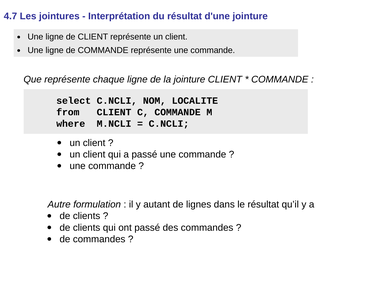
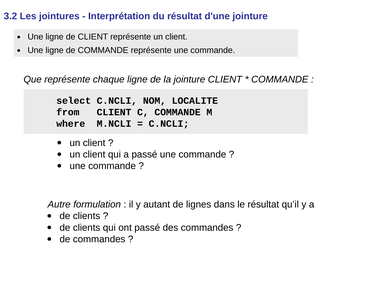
4.7: 4.7 -> 3.2
